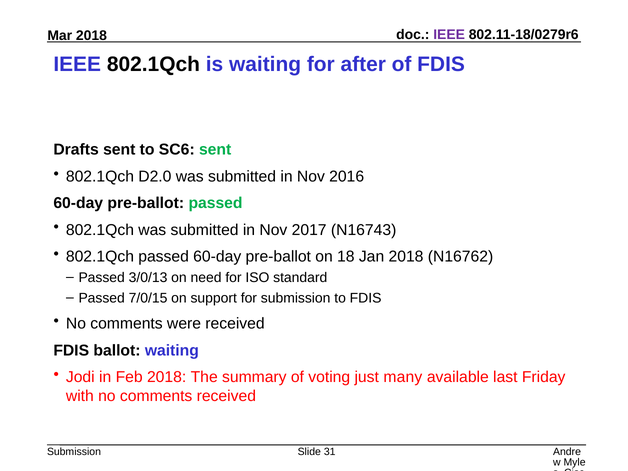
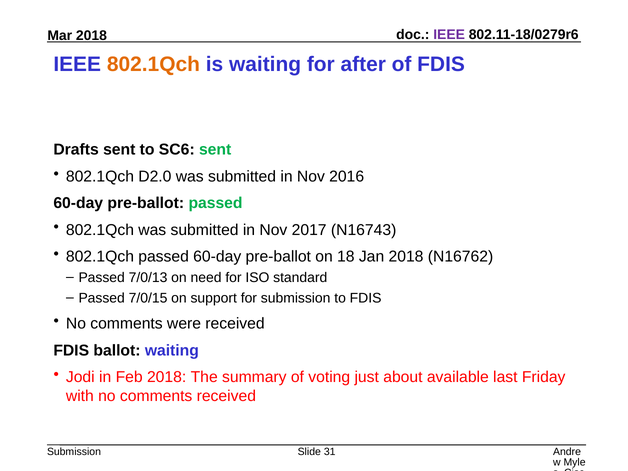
802.1Qch at (153, 64) colour: black -> orange
3/0/13: 3/0/13 -> 7/0/13
many: many -> about
